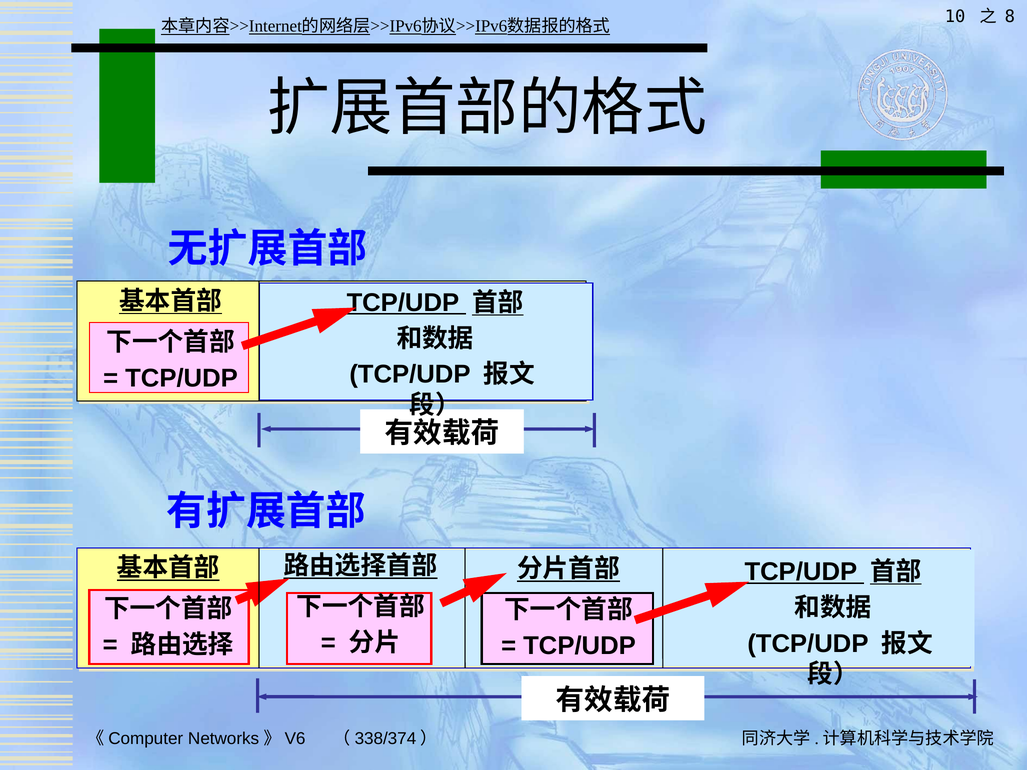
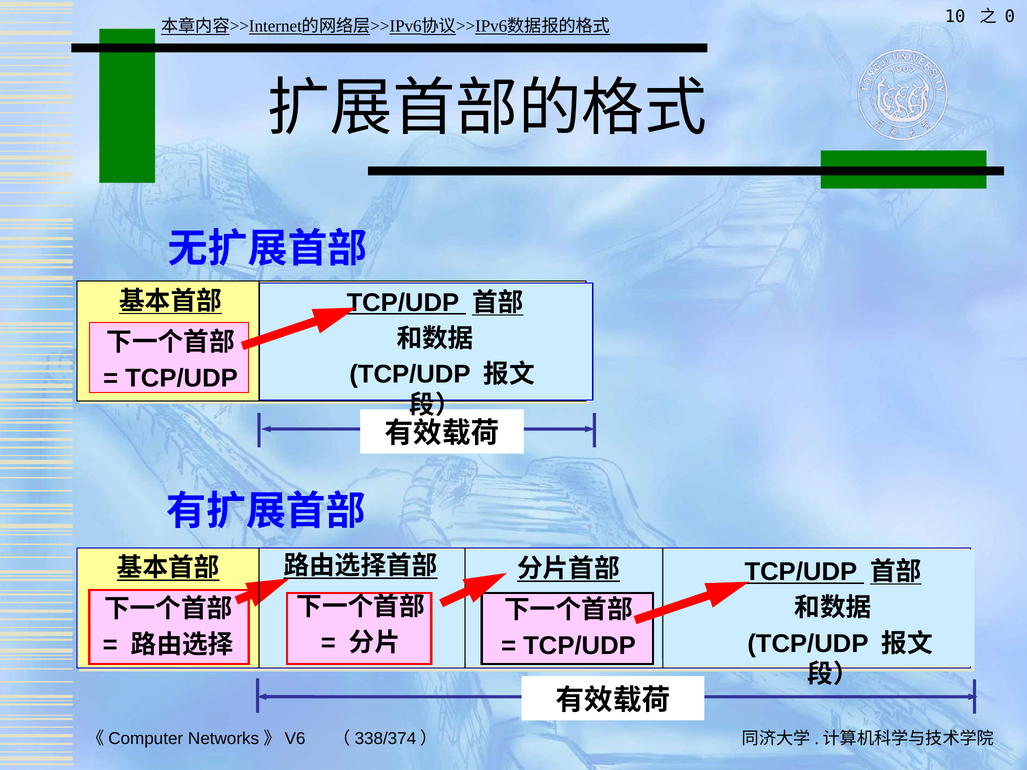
8: 8 -> 0
